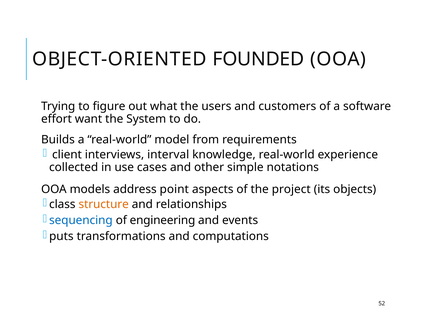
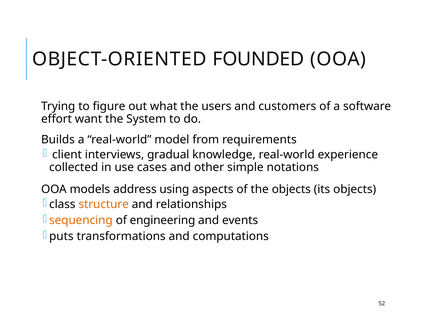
interval: interval -> gradual
point: point -> using
the project: project -> objects
sequencing colour: blue -> orange
